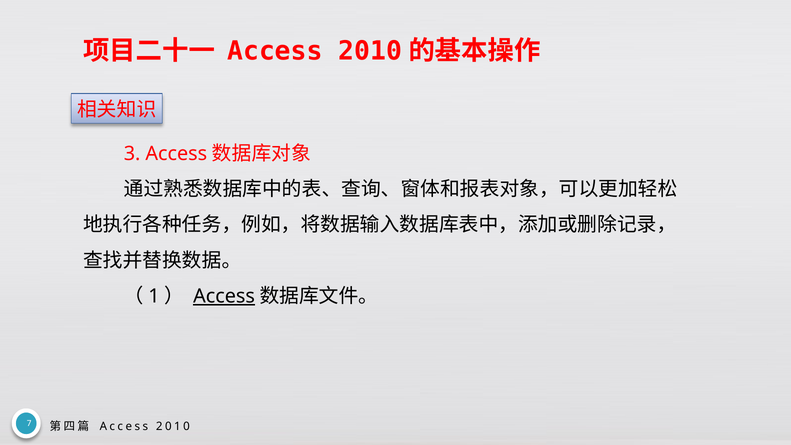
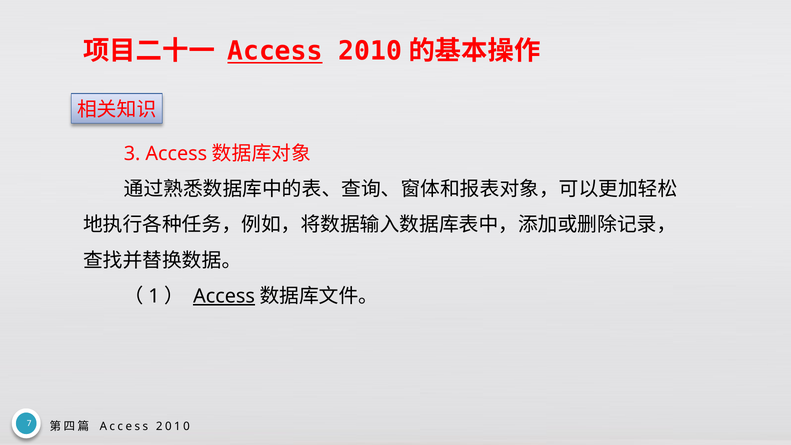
Access at (275, 51) underline: none -> present
